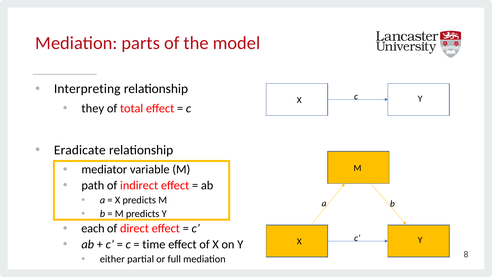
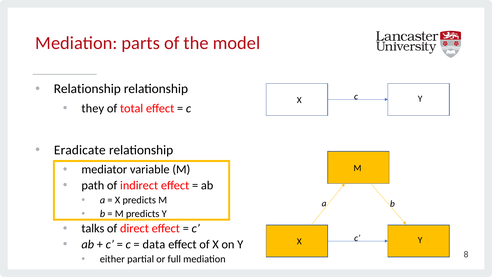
Interpreting at (87, 89): Interpreting -> Relationship
each: each -> talks
time: time -> data
